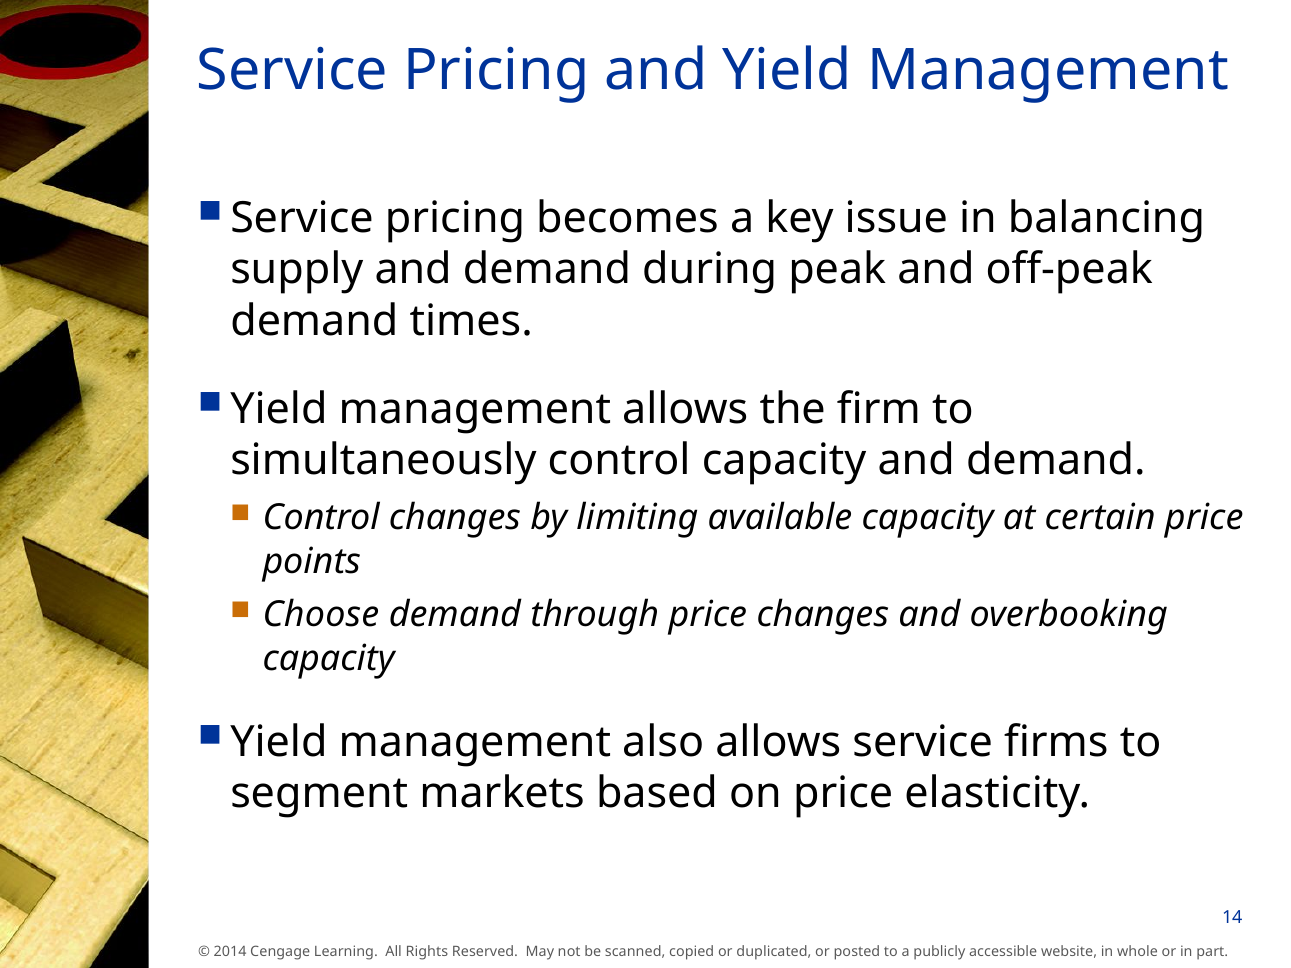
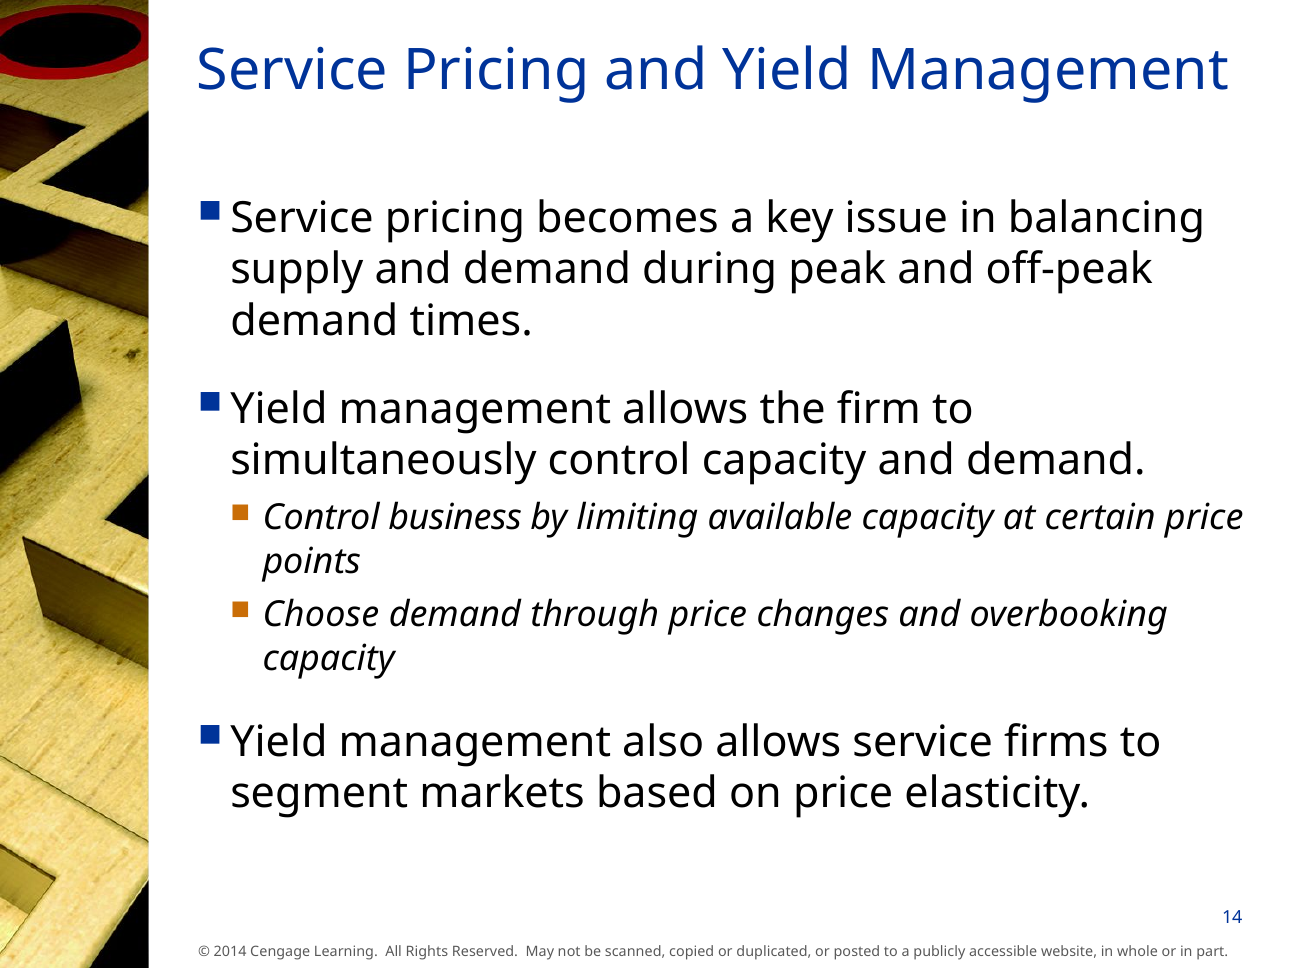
Control changes: changes -> business
